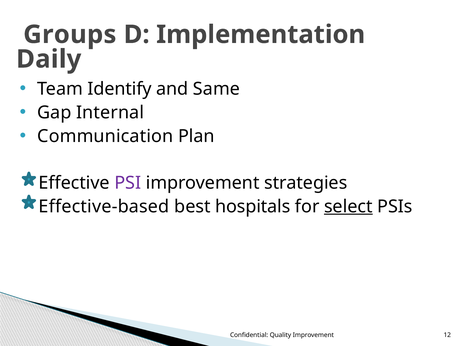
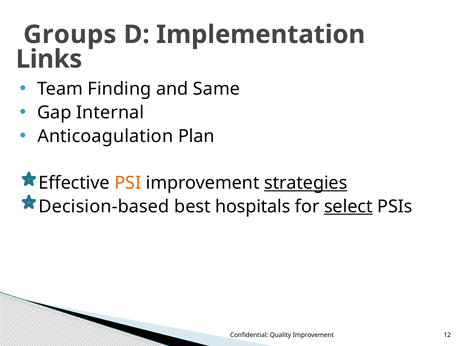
Daily: Daily -> Links
Identify: Identify -> Finding
Communication: Communication -> Anticoagulation
PSI colour: purple -> orange
strategies underline: none -> present
Effective-based: Effective-based -> Decision-based
